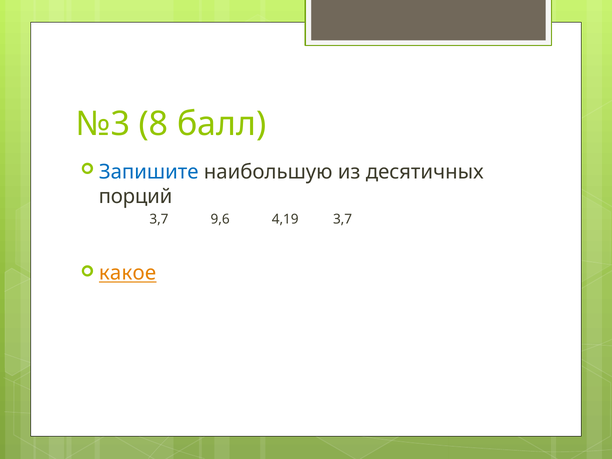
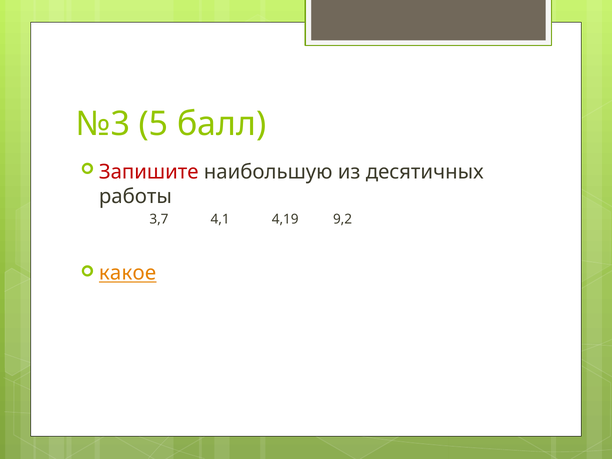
8: 8 -> 5
Запишите colour: blue -> red
порций: порций -> работы
9,6: 9,6 -> 4,1
4,19 3,7: 3,7 -> 9,2
